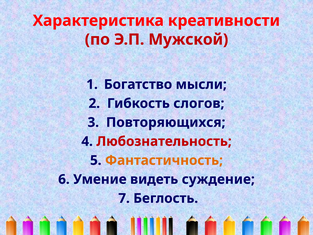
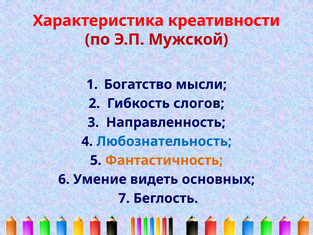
Повторяющихся: Повторяющихся -> Направленность
Любознательность colour: red -> blue
суждение: суждение -> основных
